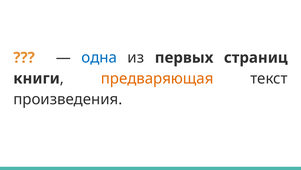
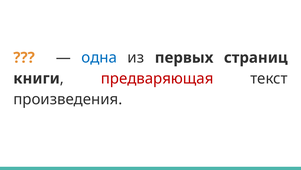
предваряющая colour: orange -> red
